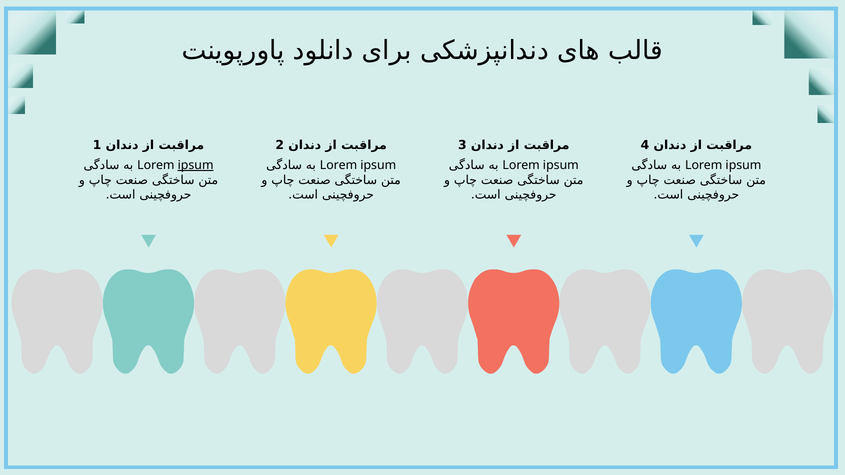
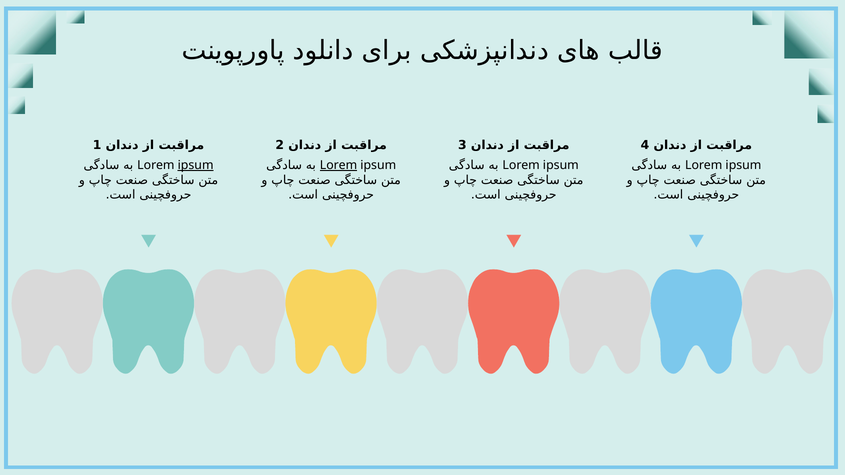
Lorem at (338, 165) underline: none -> present
